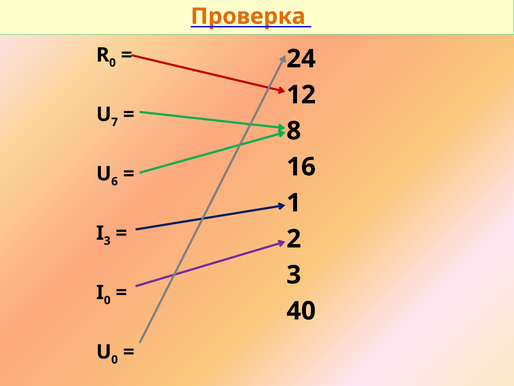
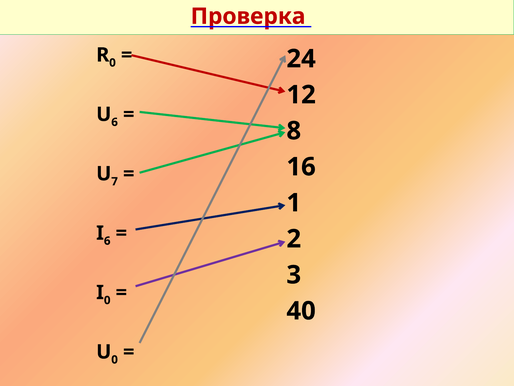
Проверка colour: orange -> red
7 at (115, 122): 7 -> 6
6: 6 -> 7
3 at (107, 241): 3 -> 6
